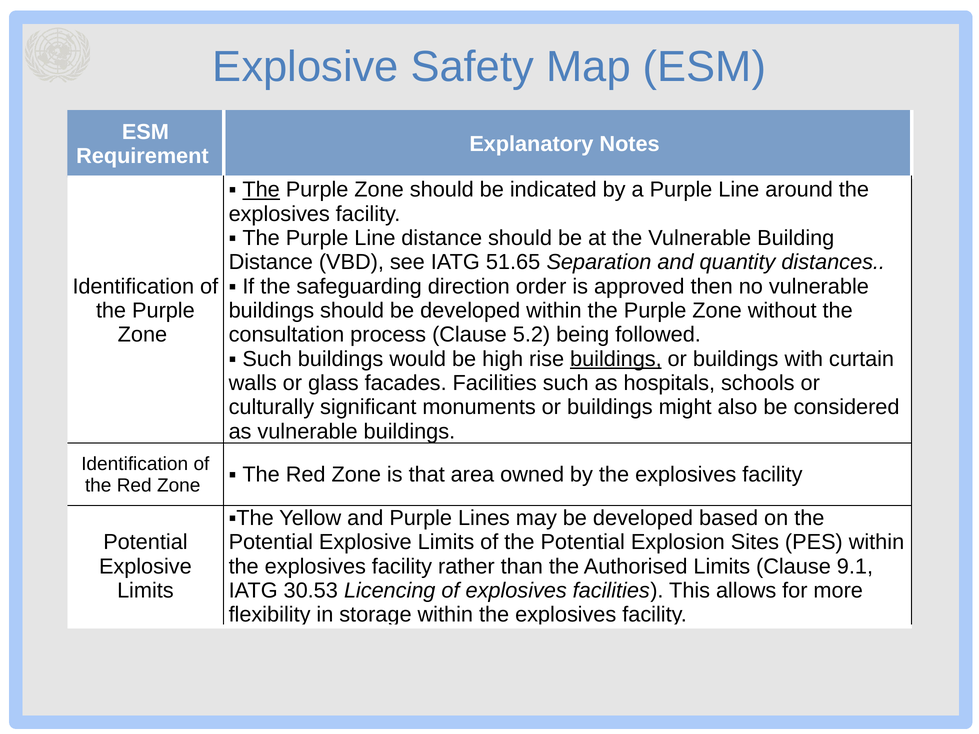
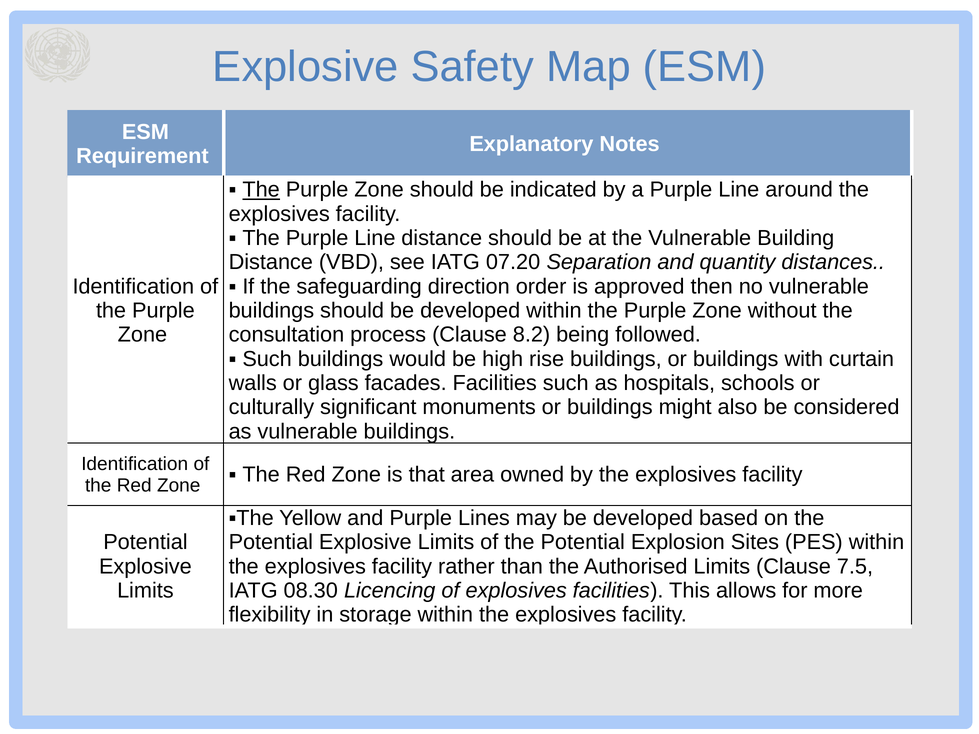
51.65: 51.65 -> 07.20
5.2: 5.2 -> 8.2
buildings at (616, 359) underline: present -> none
9.1: 9.1 -> 7.5
30.53: 30.53 -> 08.30
